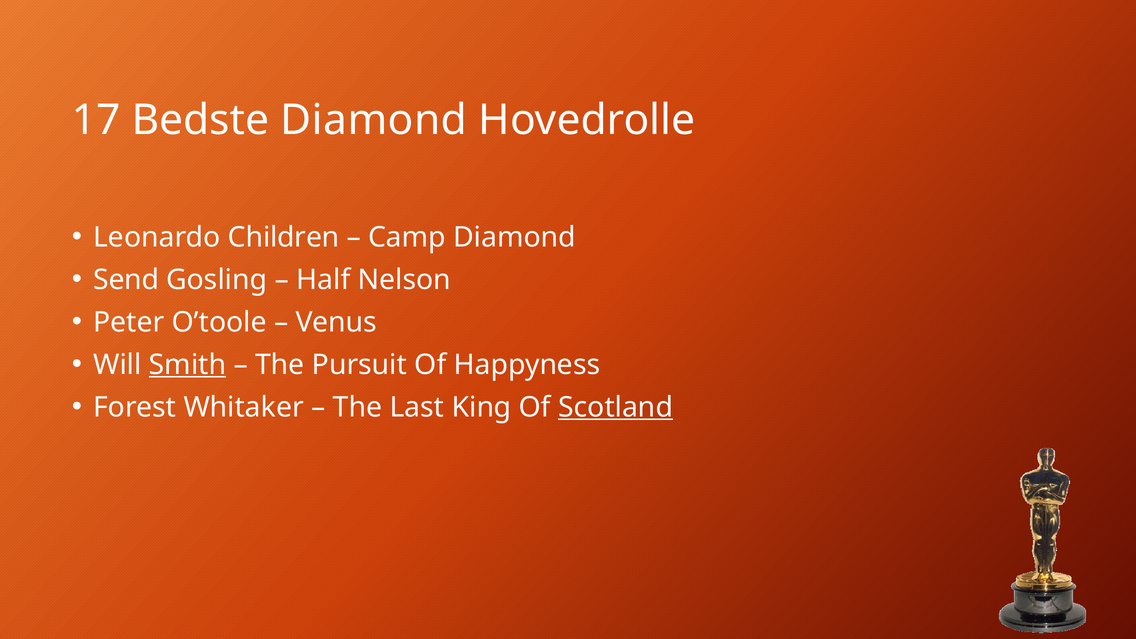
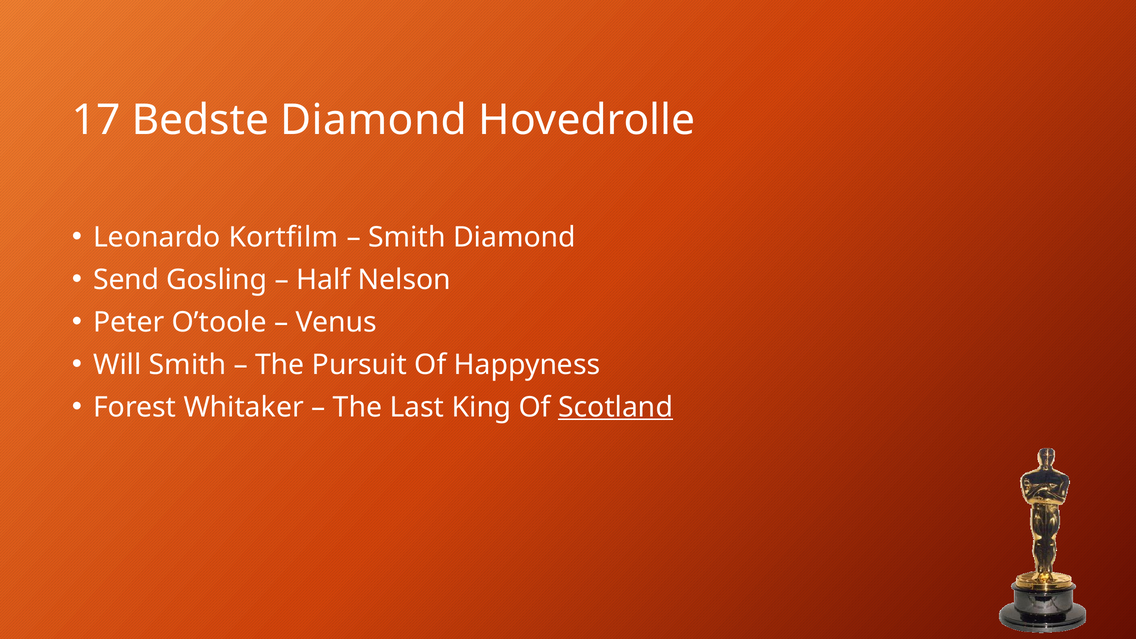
Children: Children -> Kortfilm
Camp at (407, 237): Camp -> Smith
Smith at (188, 365) underline: present -> none
